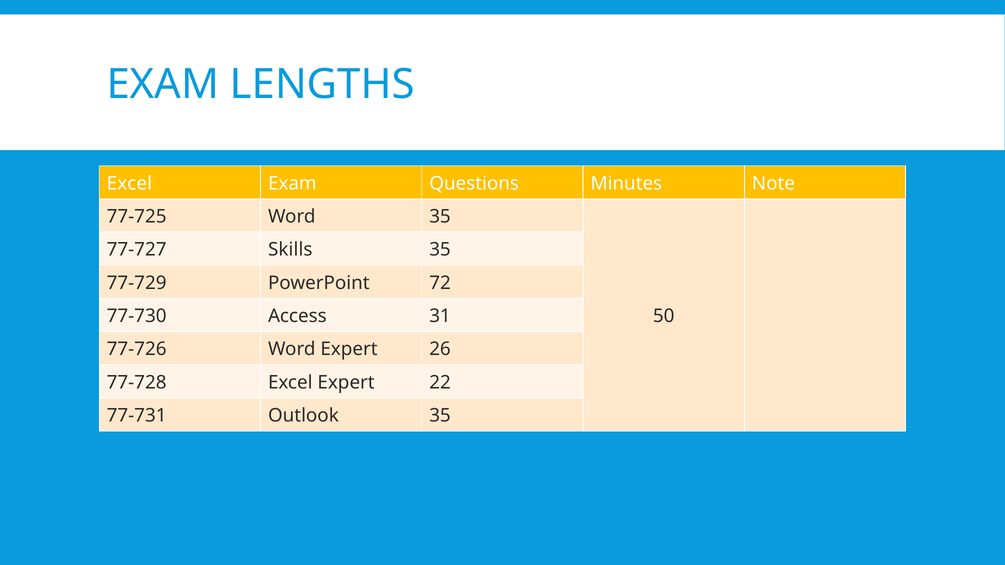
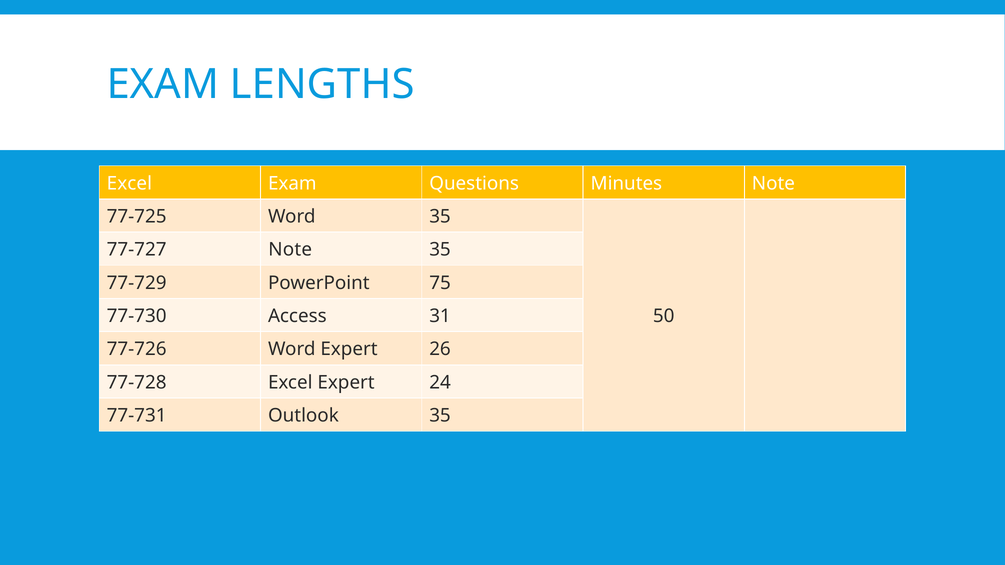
77-727 Skills: Skills -> Note
72: 72 -> 75
22: 22 -> 24
